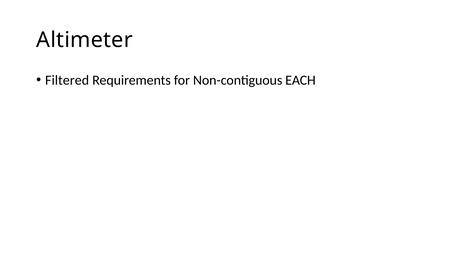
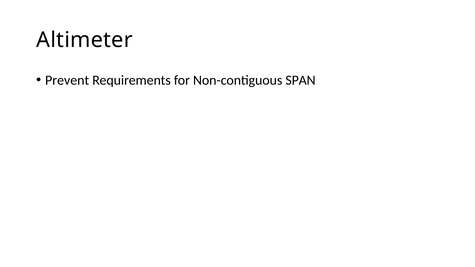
Filtered: Filtered -> Prevent
EACH: EACH -> SPAN
